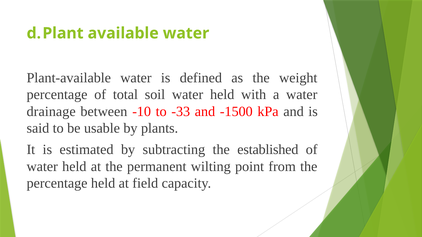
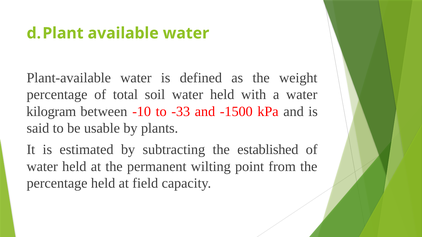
drainage: drainage -> kilogram
